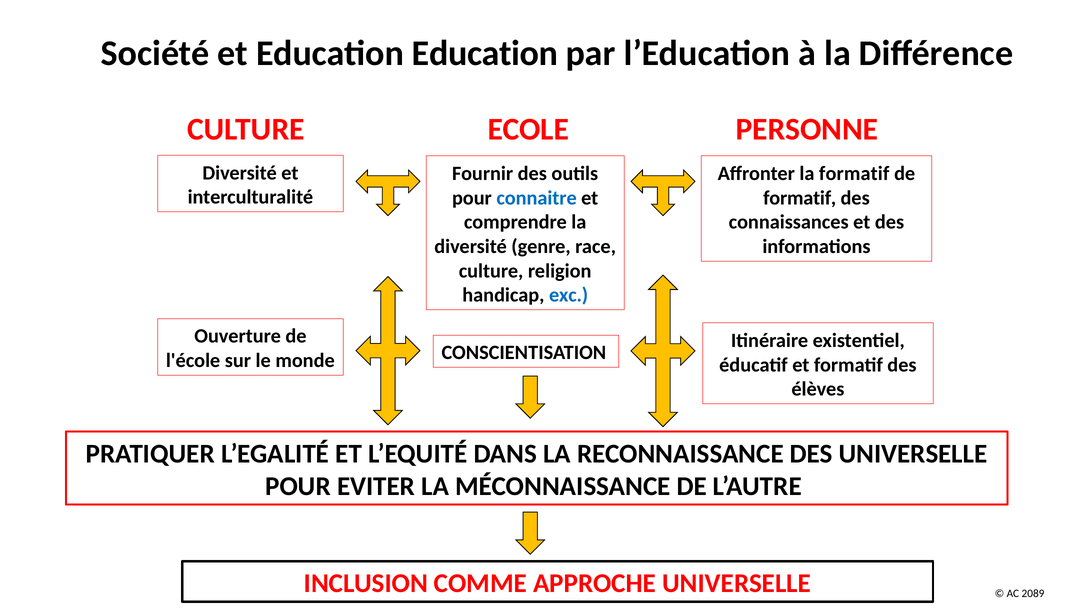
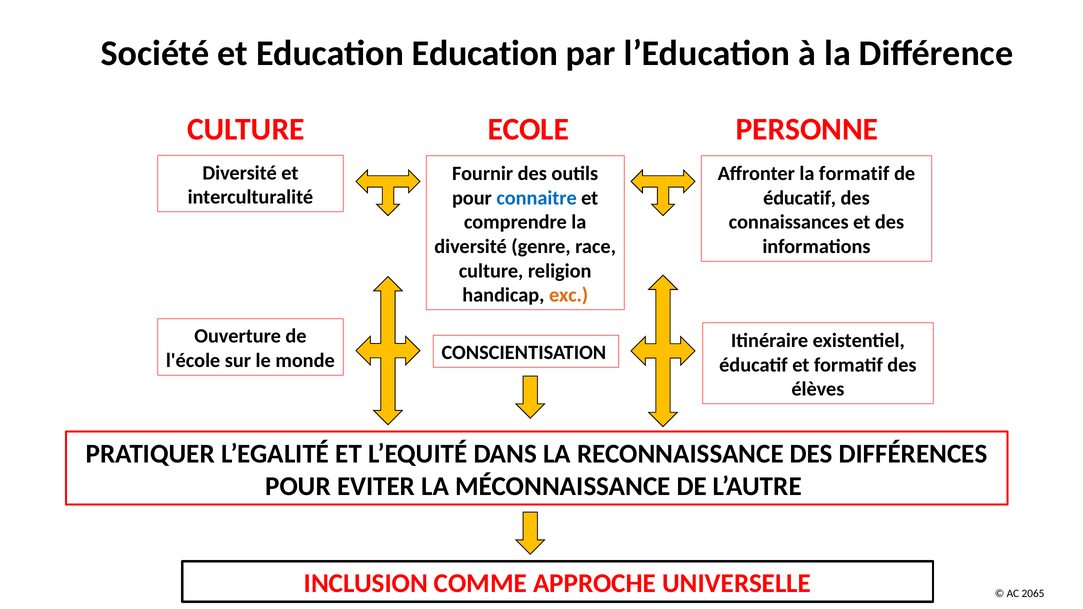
formatif at (800, 198): formatif -> éducatif
exc colour: blue -> orange
DES UNIVERSELLE: UNIVERSELLE -> DIFFÉRENCES
2089: 2089 -> 2065
